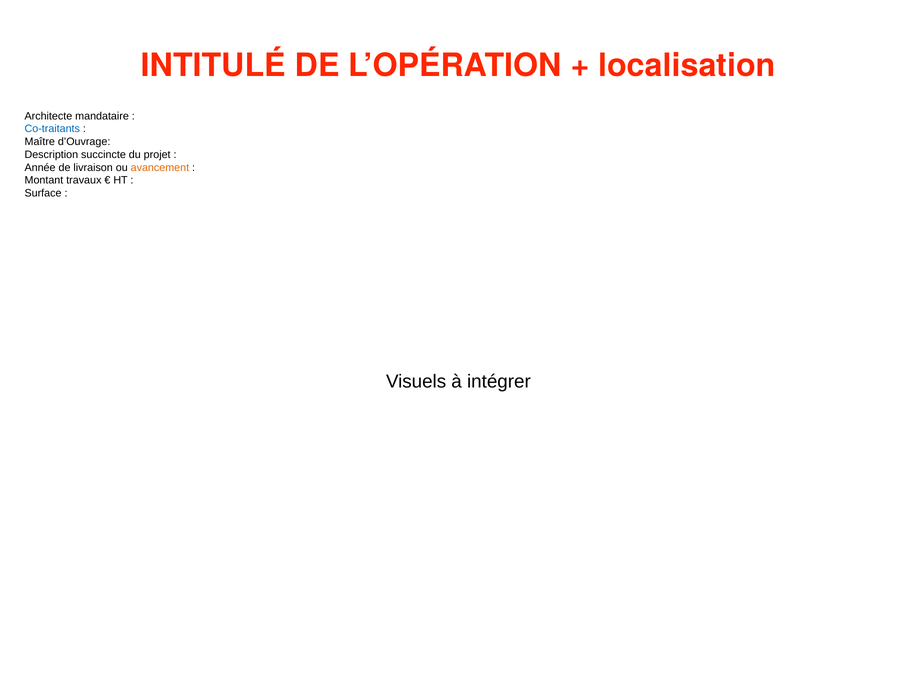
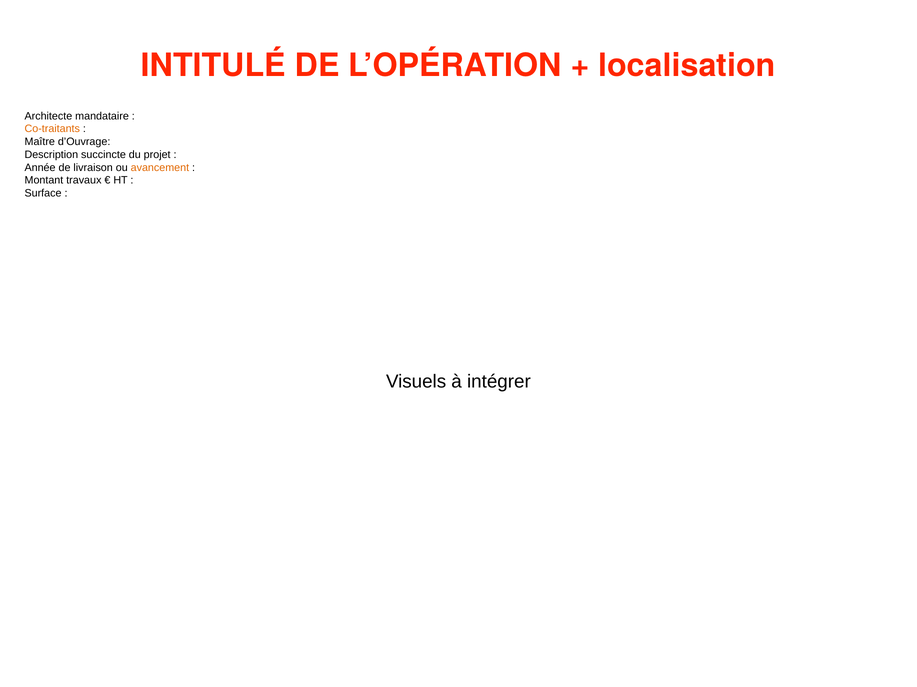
Co-traitants colour: blue -> orange
